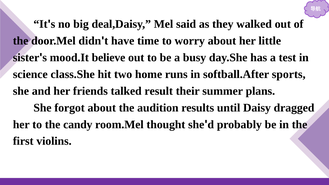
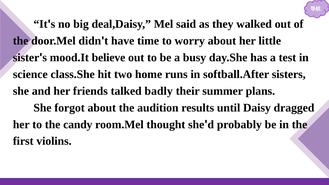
sports: sports -> sisters
result: result -> badly
